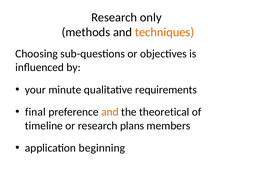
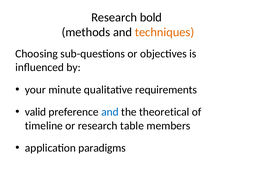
only: only -> bold
final: final -> valid
and at (110, 112) colour: orange -> blue
plans: plans -> table
beginning: beginning -> paradigms
